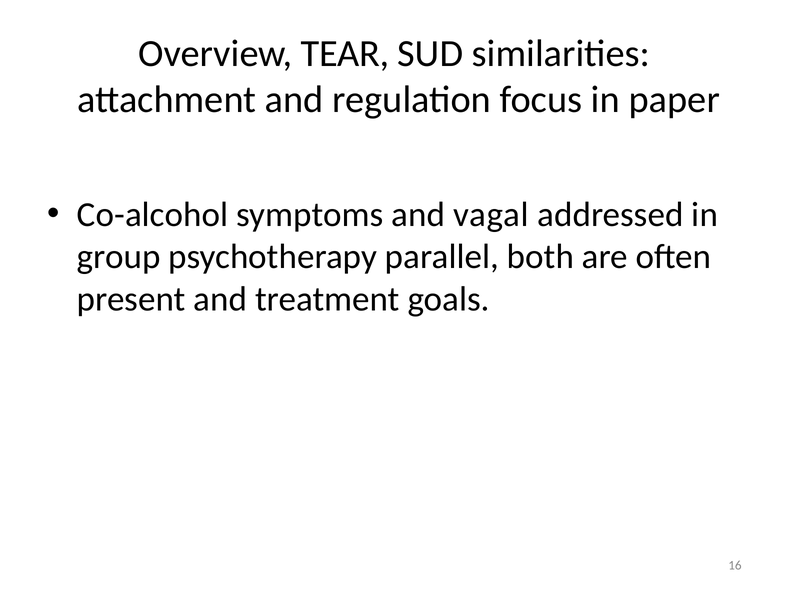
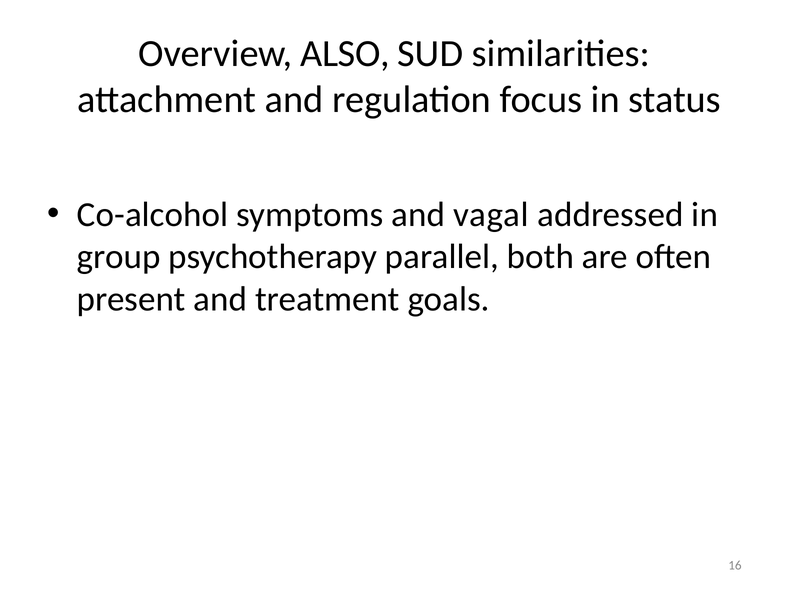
TEAR: TEAR -> ALSO
paper: paper -> status
